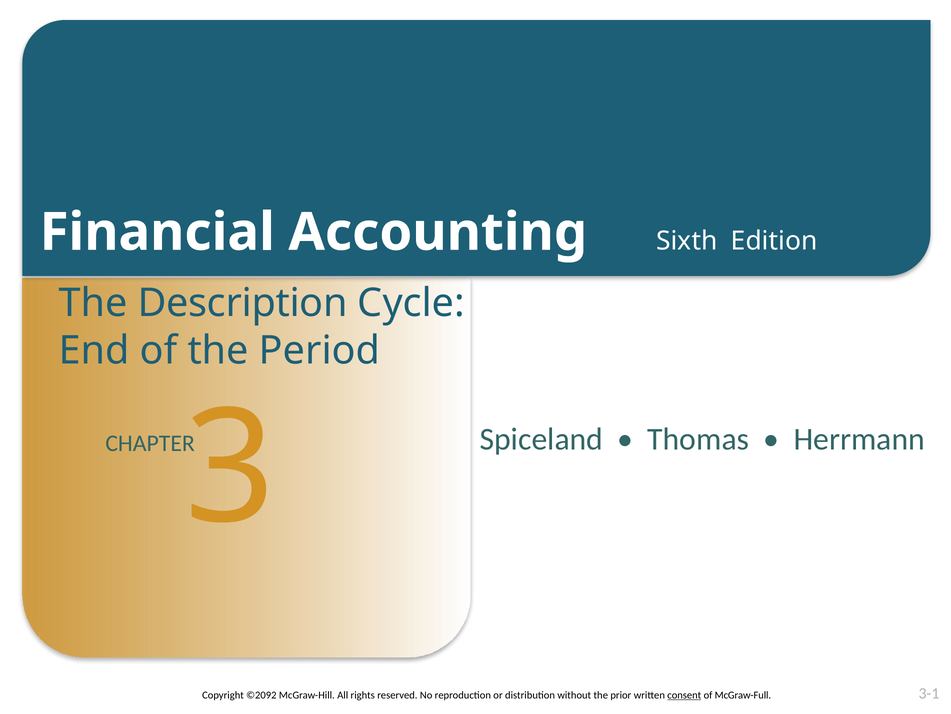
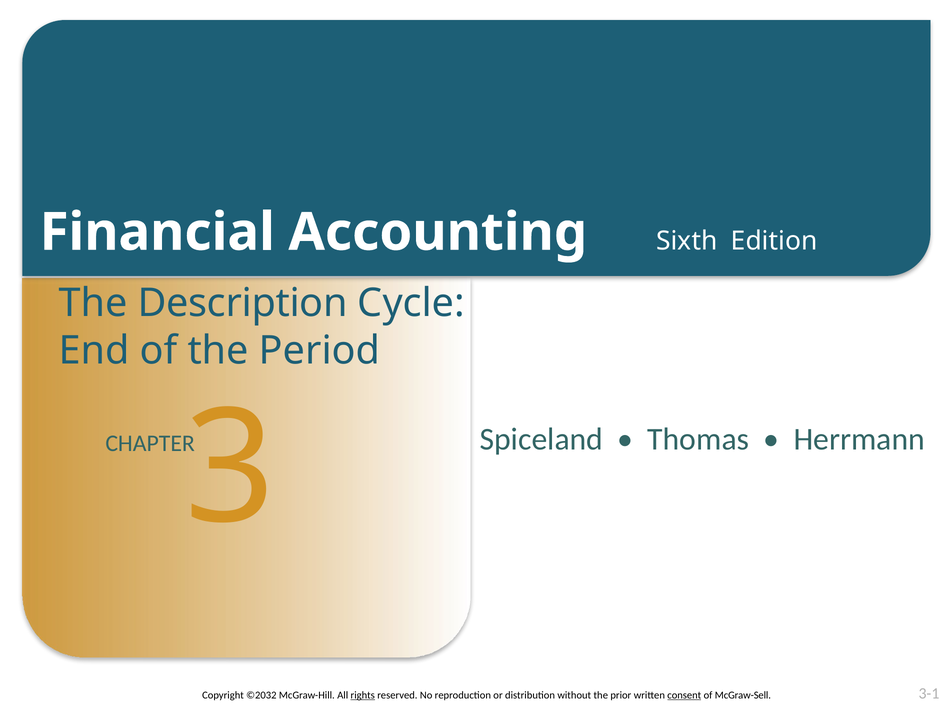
©2092: ©2092 -> ©2032
rights underline: none -> present
McGraw-Full: McGraw-Full -> McGraw-Sell
